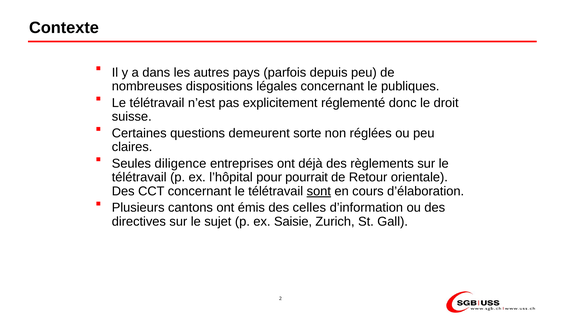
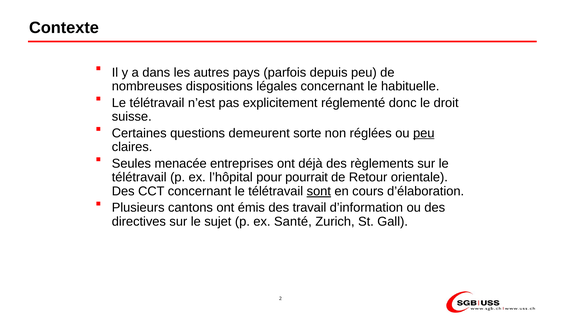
publiques: publiques -> habituelle
peu at (424, 133) underline: none -> present
diligence: diligence -> menacée
celles: celles -> travail
Saisie: Saisie -> Santé
